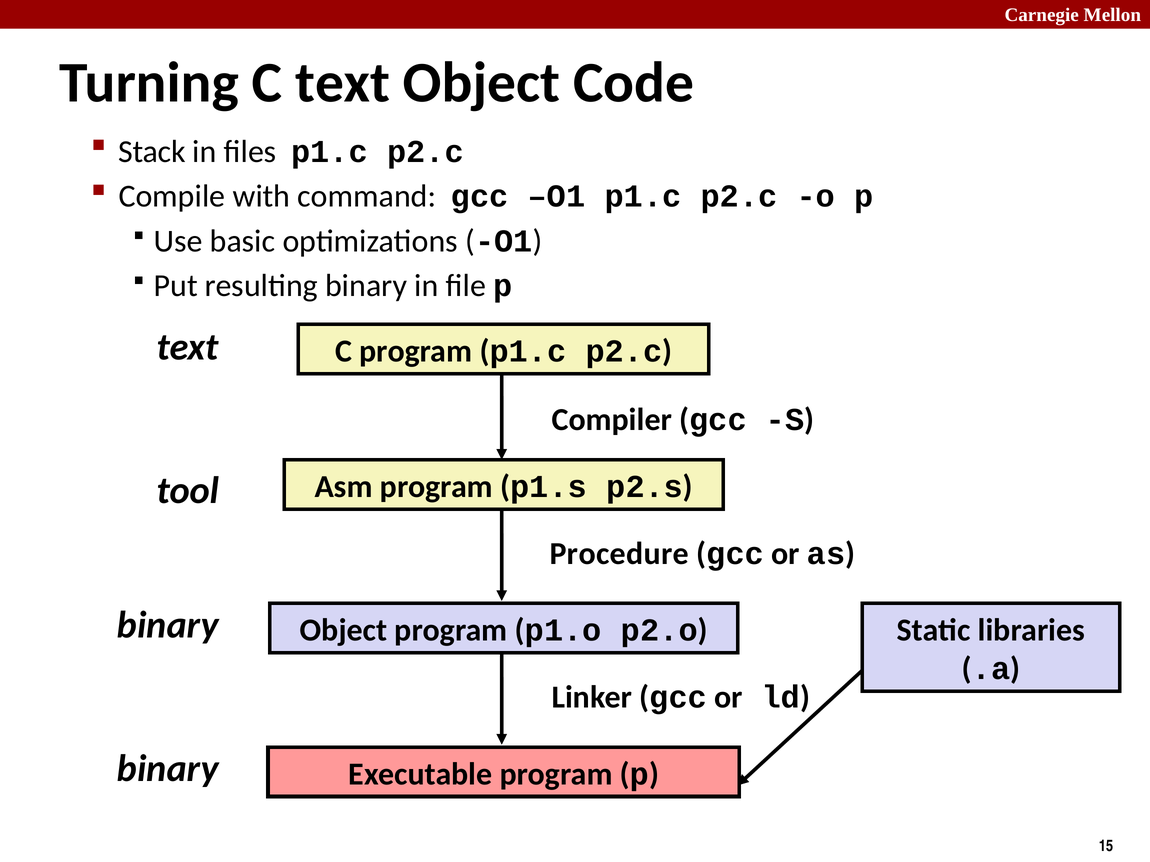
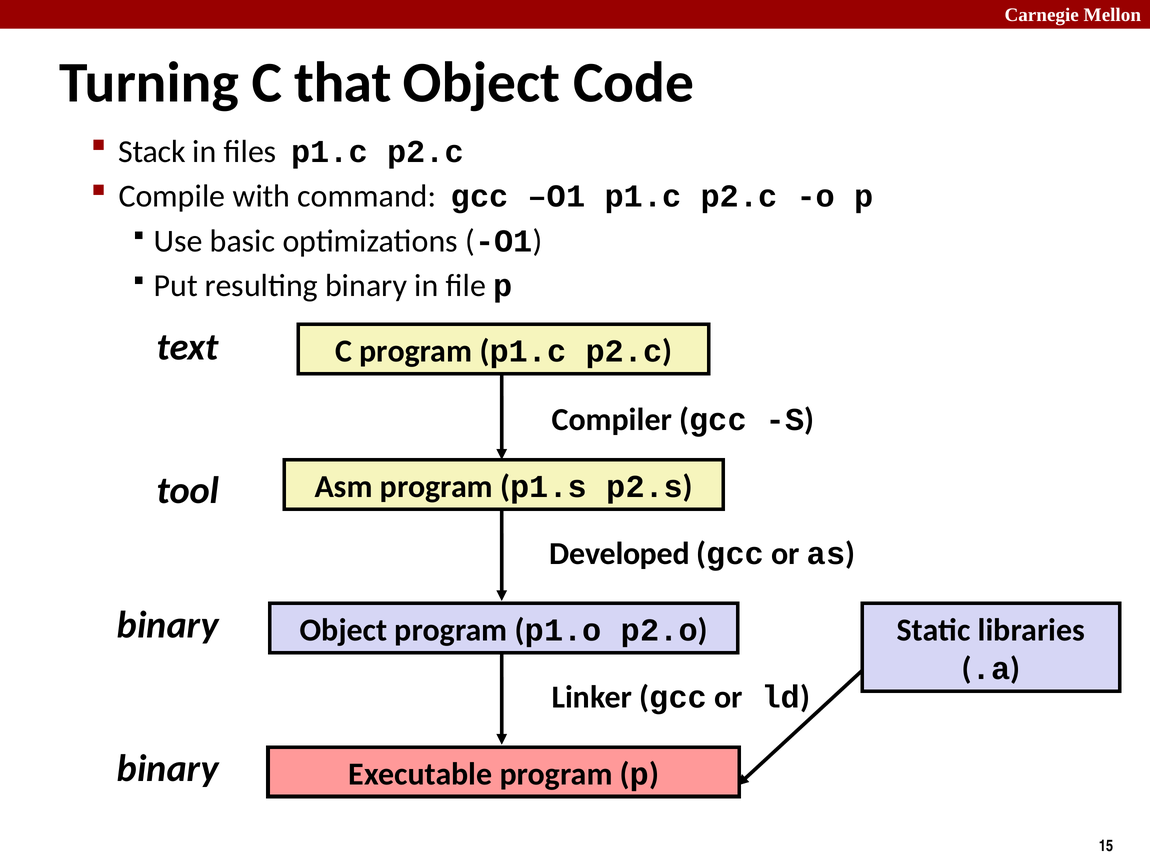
C text: text -> that
Procedure: Procedure -> Developed
